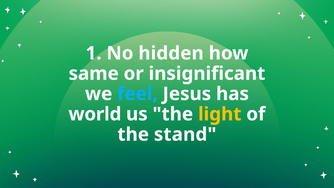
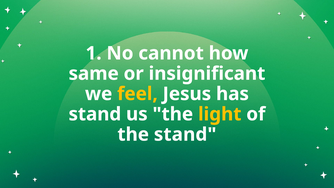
hidden: hidden -> cannot
feel colour: light blue -> yellow
world at (95, 114): world -> stand
